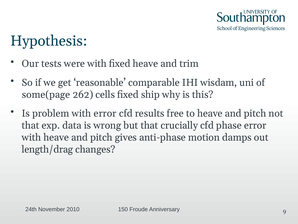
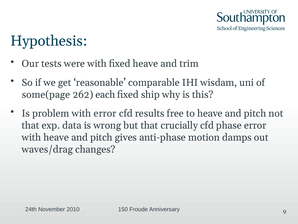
cells: cells -> each
length/drag: length/drag -> waves/drag
